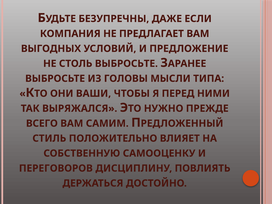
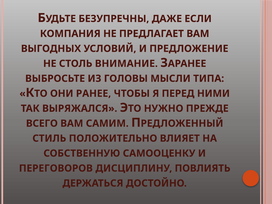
СТОЛЬ ВЫБРОСЬТЕ: ВЫБРОСЬТЕ -> ВНИМАНИЕ
ВАШИ: ВАШИ -> РАНЕЕ
